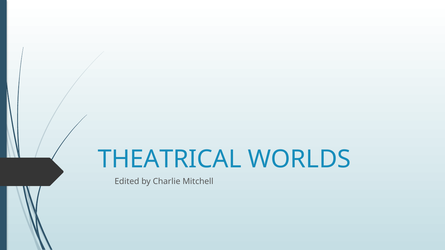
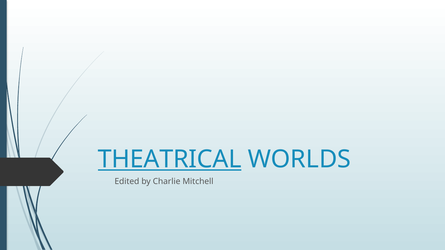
THEATRICAL underline: none -> present
